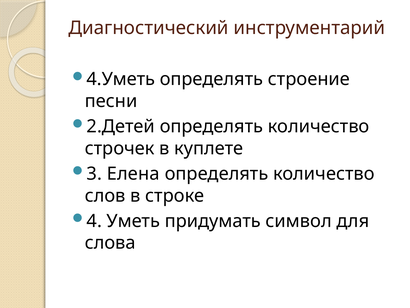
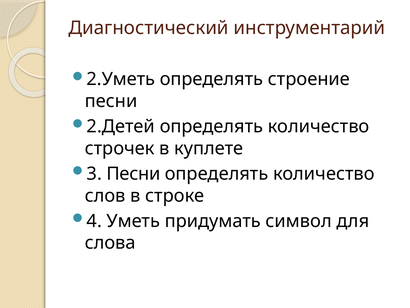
4.Уметь: 4.Уметь -> 2.Уметь
3 Елена: Елена -> Песни
